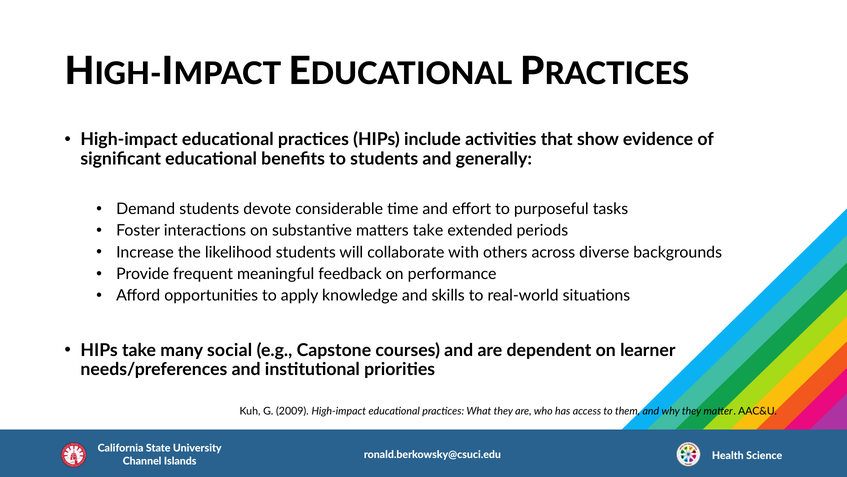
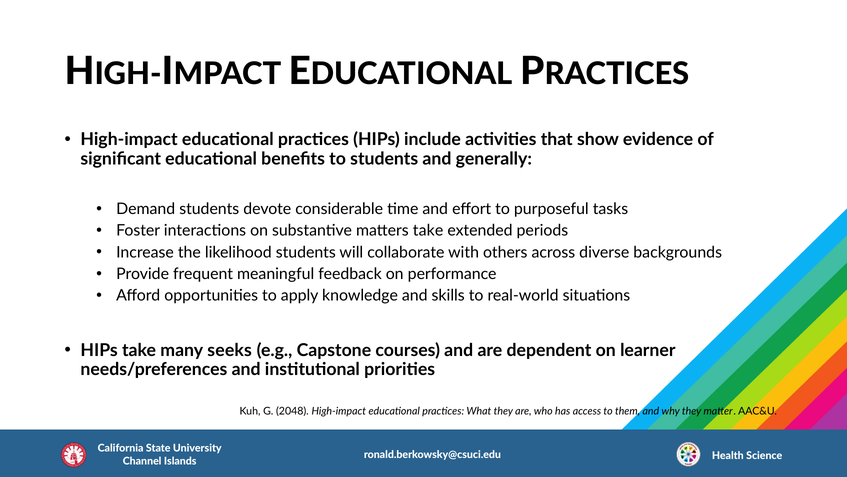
social: social -> seeks
2009: 2009 -> 2048
